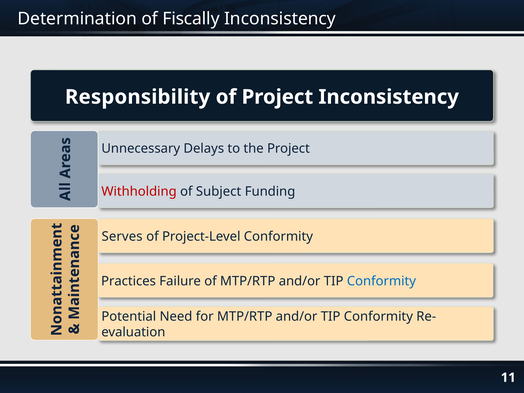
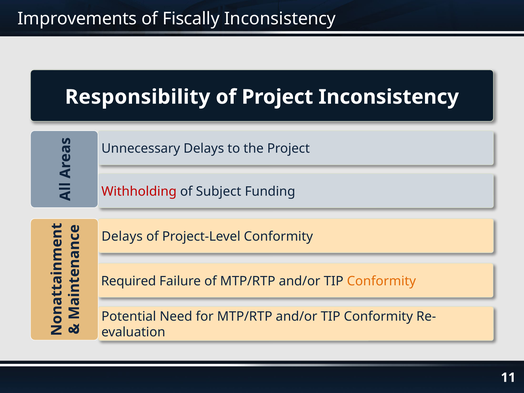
Determination: Determination -> Improvements
Serves at (122, 237): Serves -> Delays
Practices: Practices -> Required
Conformity at (381, 281) colour: blue -> orange
